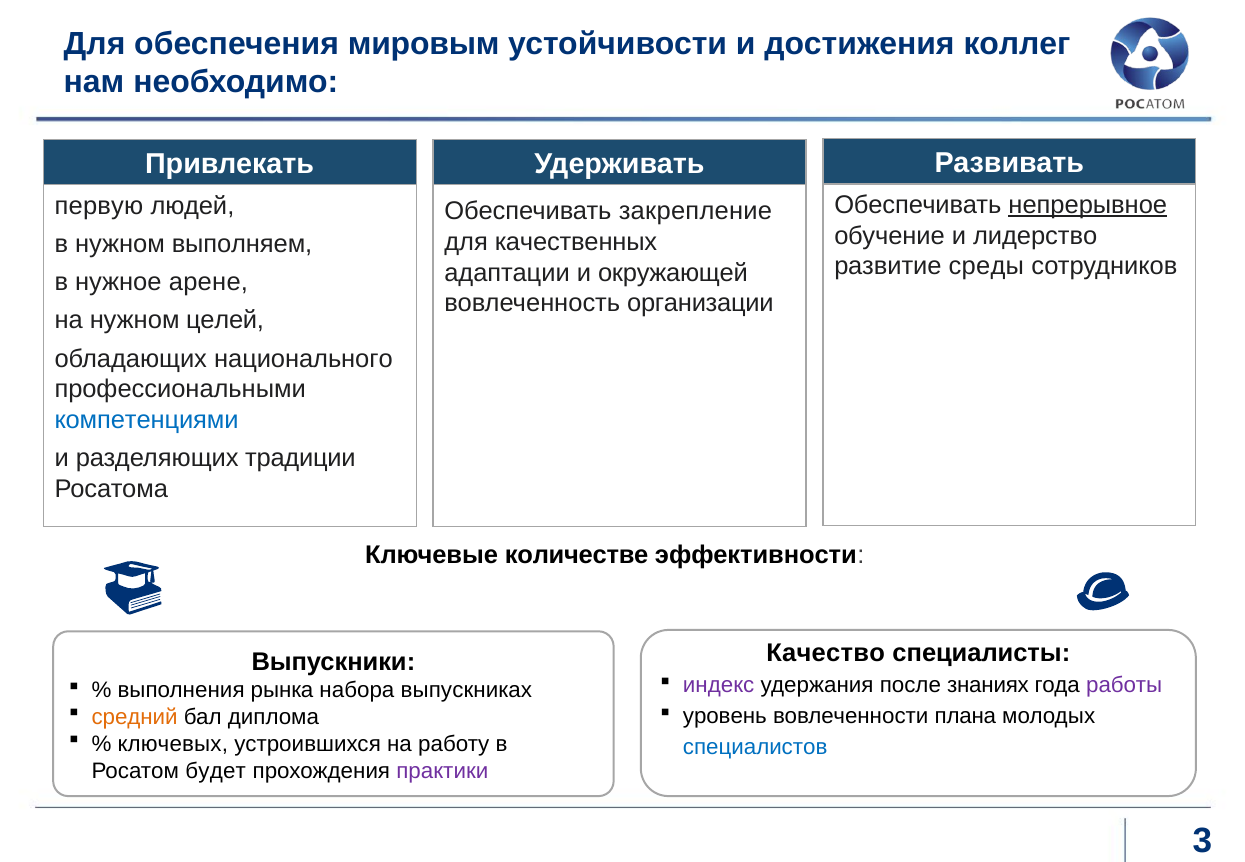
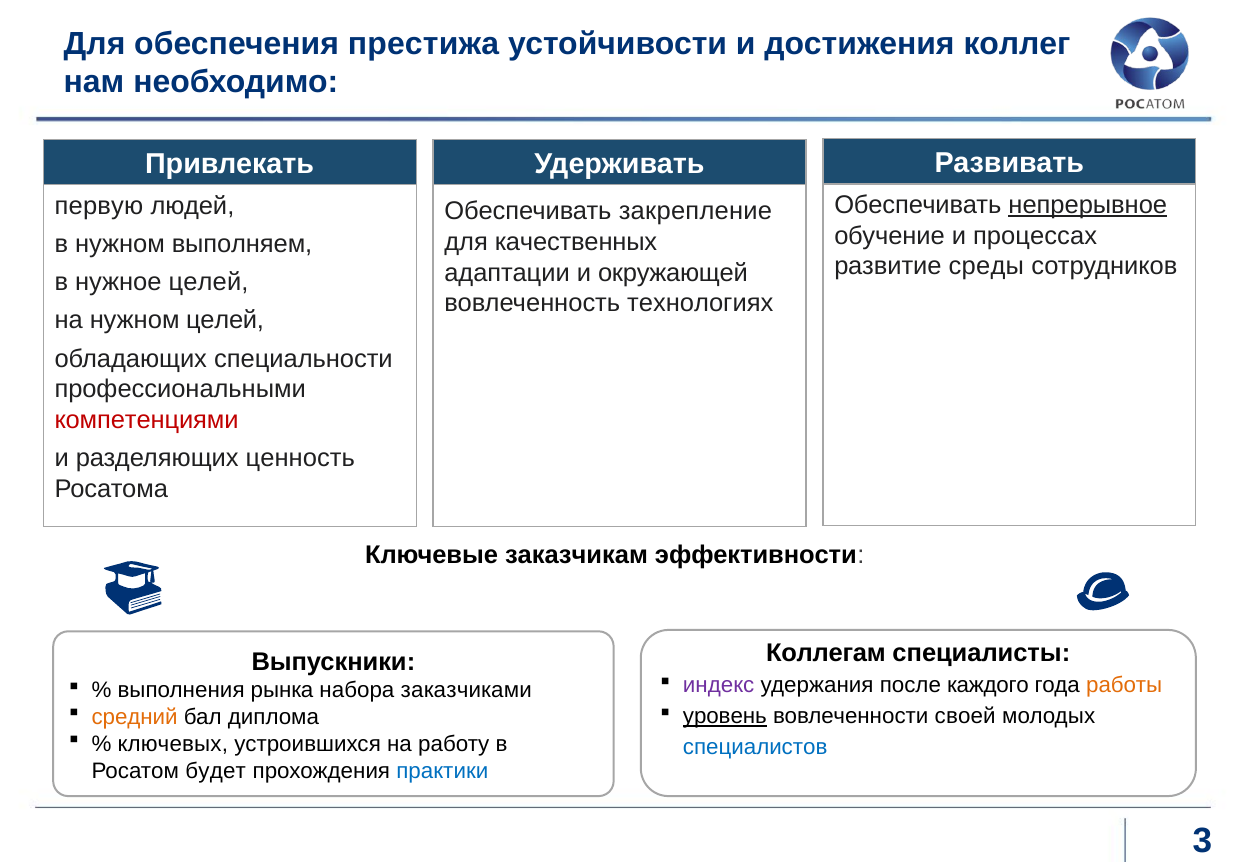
мировым: мировым -> престижа
лидерство: лидерство -> процессах
нужное арене: арене -> целей
организации: организации -> технологиях
национального: национального -> специальности
компетенциями colour: blue -> red
традиции: традиции -> ценность
количестве: количестве -> заказчикам
Качество: Качество -> Коллегам
знаниях: знаниях -> каждого
работы colour: purple -> orange
выпускниках: выпускниках -> заказчиками
уровень underline: none -> present
плана: плана -> своей
практики colour: purple -> blue
